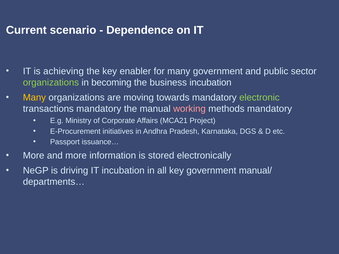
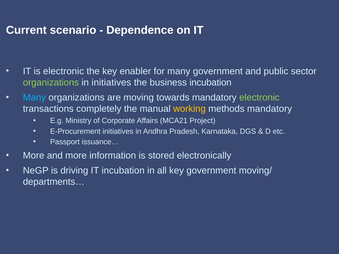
is achieving: achieving -> electronic
in becoming: becoming -> initiatives
Many at (34, 98) colour: yellow -> light blue
transactions mandatory: mandatory -> completely
working colour: pink -> yellow
manual/: manual/ -> moving/
